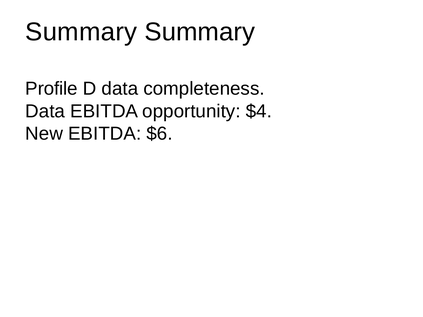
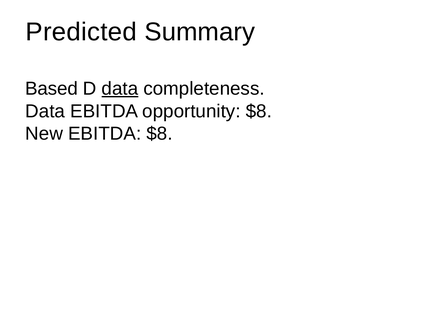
Summary at (81, 32): Summary -> Predicted
Profile: Profile -> Based
data at (120, 89) underline: none -> present
opportunity $4: $4 -> $8
EBITDA $6: $6 -> $8
